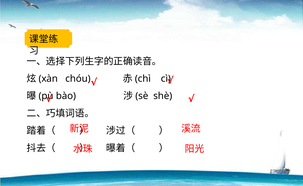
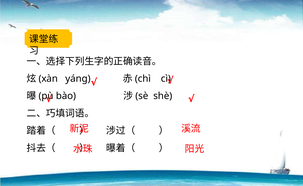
chóu: chóu -> yáng
